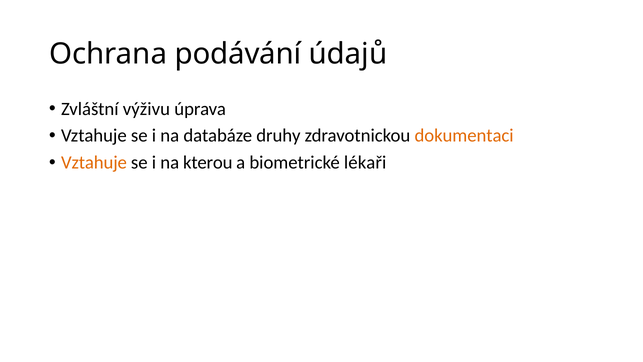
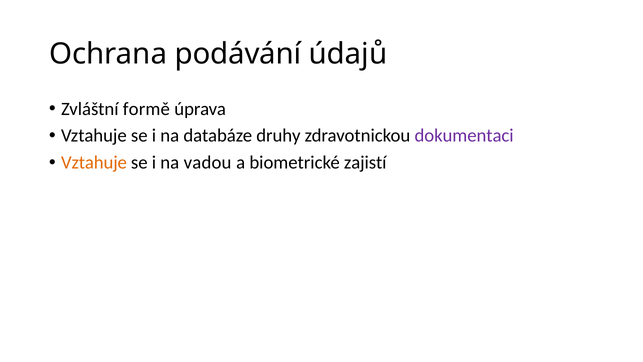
výživu: výživu -> formě
dokumentaci colour: orange -> purple
kterou: kterou -> vadou
lékaři: lékaři -> zajistí
